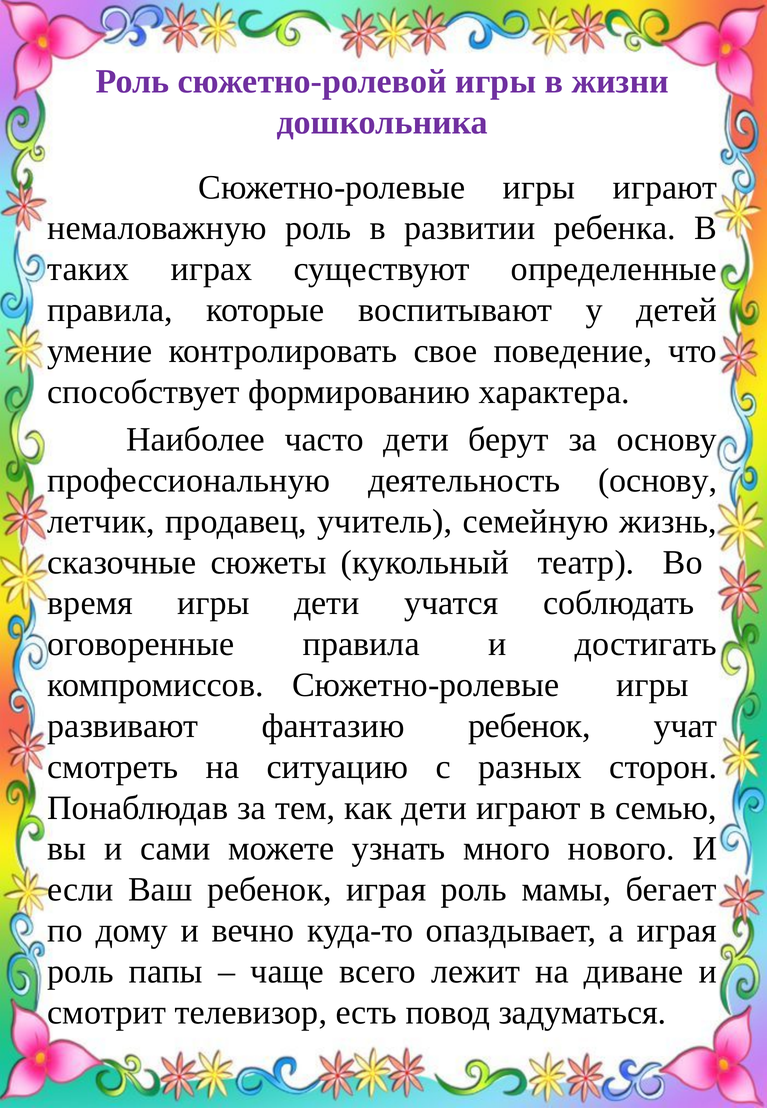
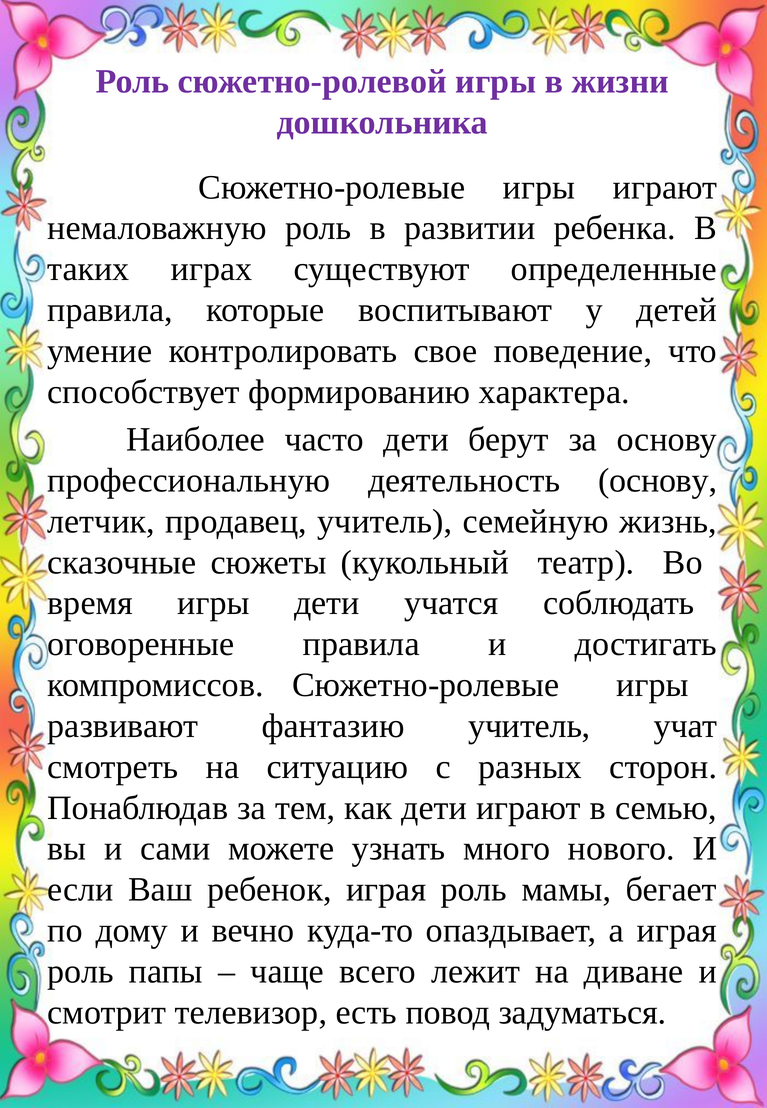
фантазию ребенок: ребенок -> учитель
